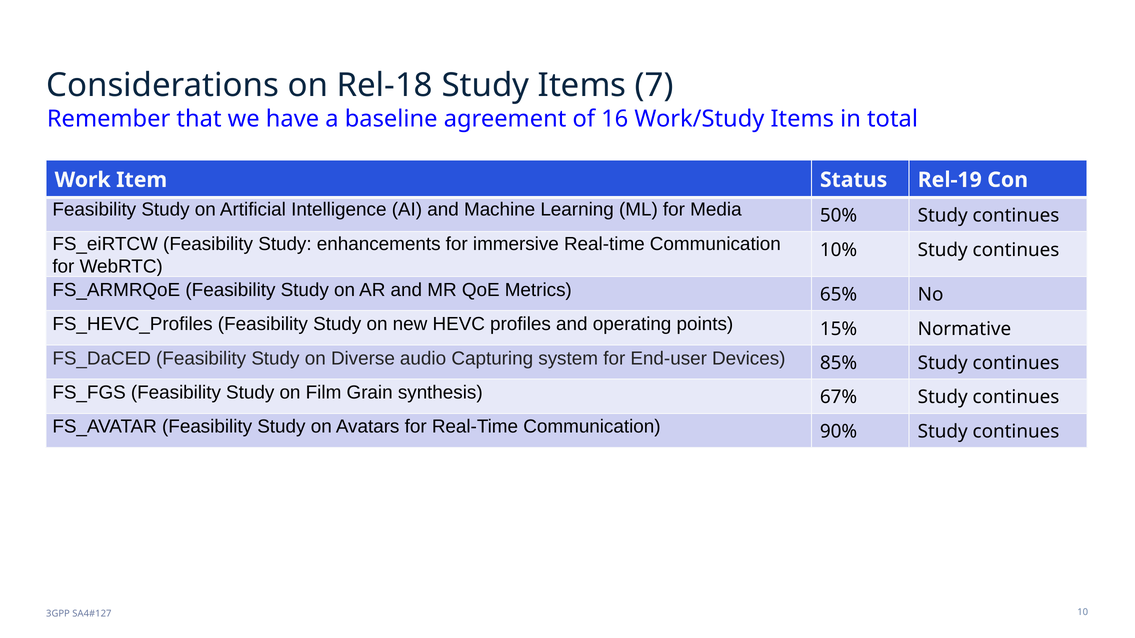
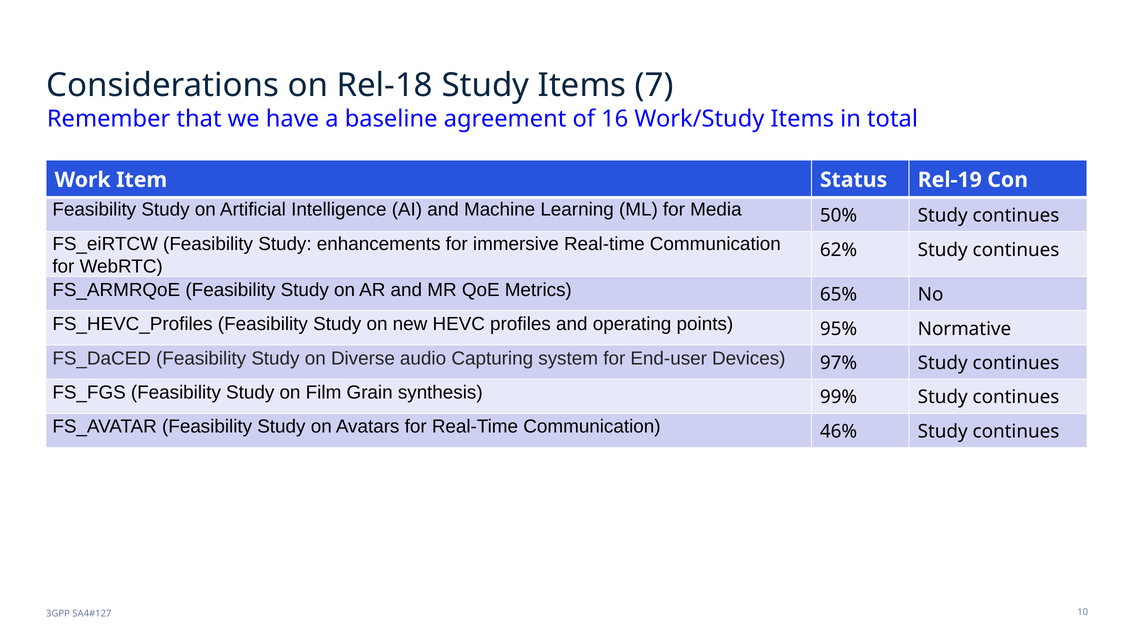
10%: 10% -> 62%
15%: 15% -> 95%
85%: 85% -> 97%
67%: 67% -> 99%
90%: 90% -> 46%
